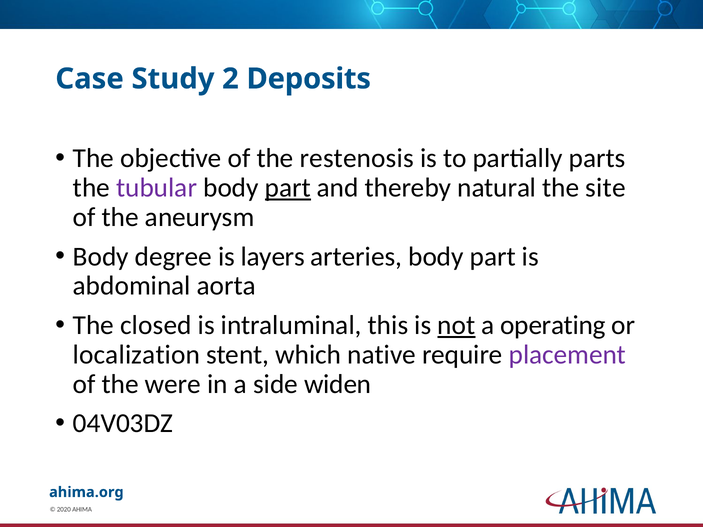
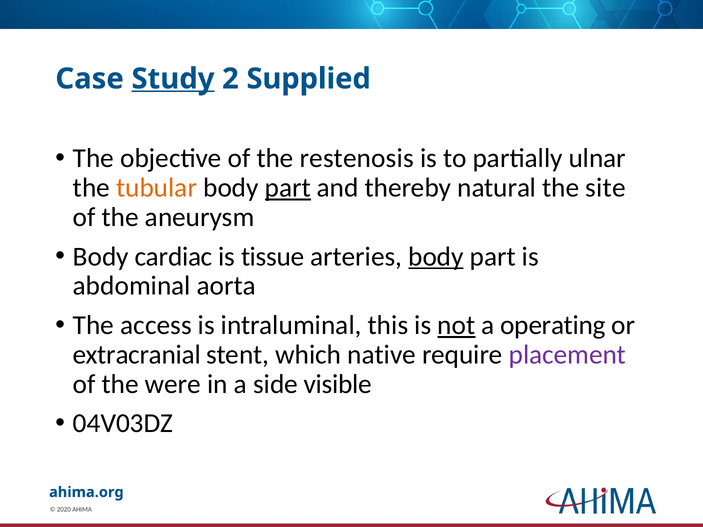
Study underline: none -> present
Deposits: Deposits -> Supplied
parts: parts -> ulnar
tubular colour: purple -> orange
degree: degree -> cardiac
layers: layers -> tissue
body at (436, 257) underline: none -> present
closed: closed -> access
localization: localization -> extracranial
widen: widen -> visible
